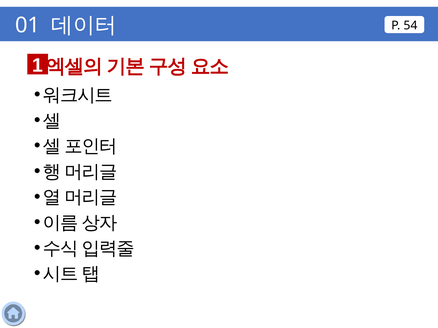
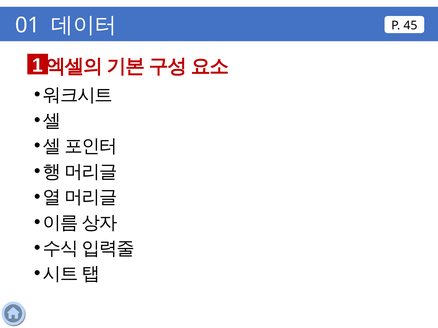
54: 54 -> 45
